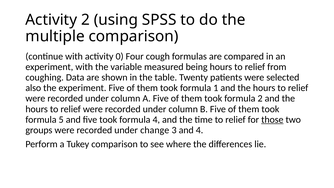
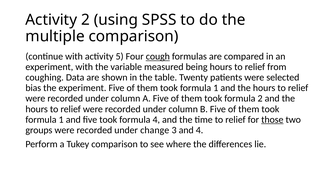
0: 0 -> 5
cough underline: none -> present
also: also -> bias
5 at (61, 119): 5 -> 1
